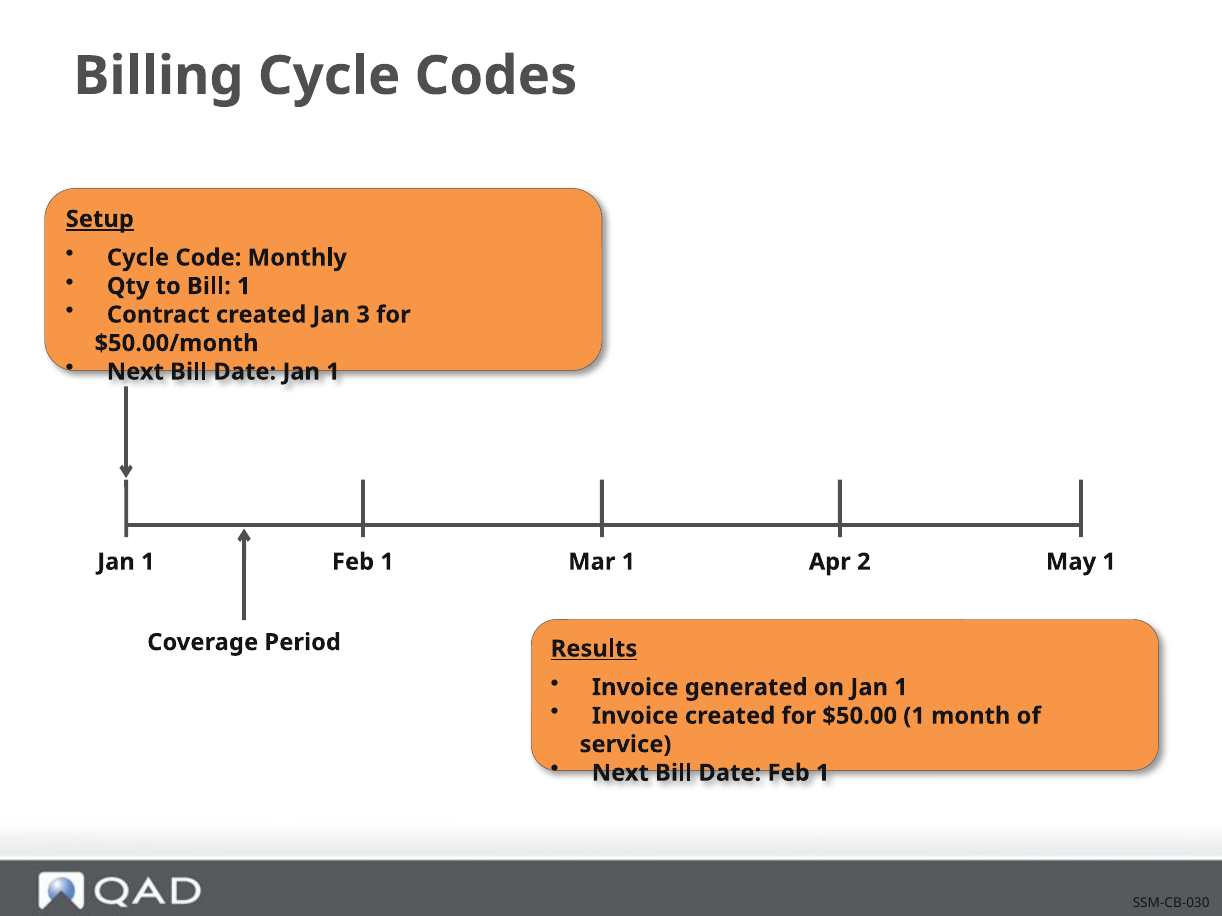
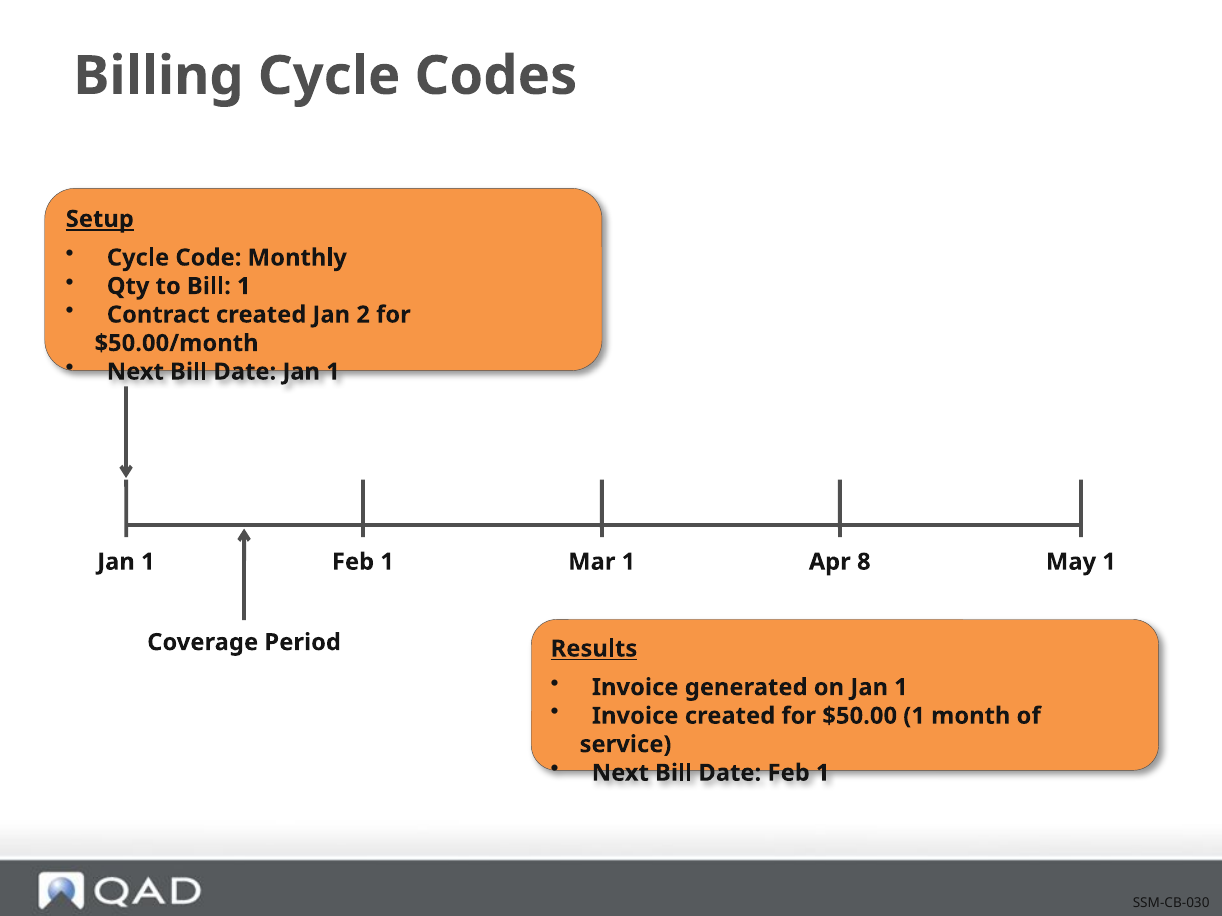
3: 3 -> 2
2: 2 -> 8
